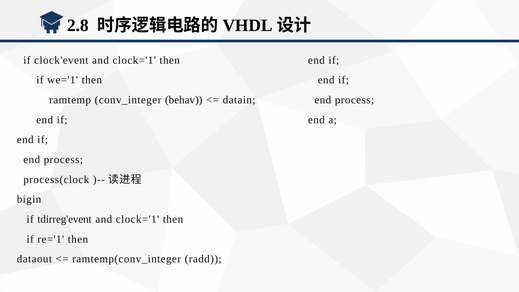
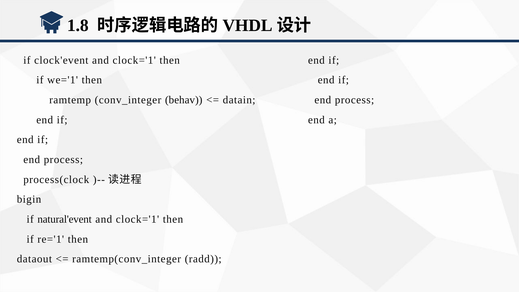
2.8: 2.8 -> 1.8
tdirreg'event: tdirreg'event -> natural'event
